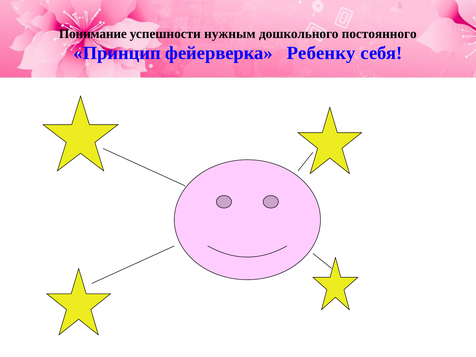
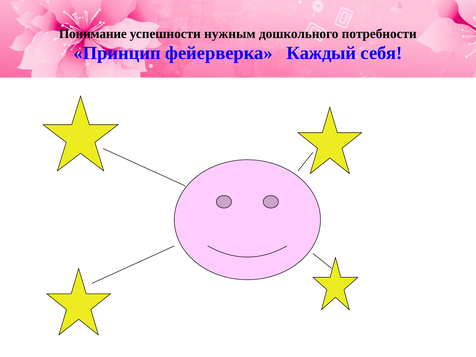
постоянного: постоянного -> потребности
Ребенку: Ребенку -> Каждый
